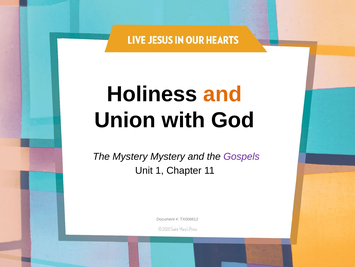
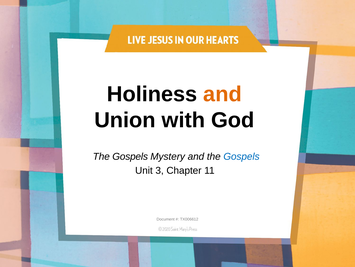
Mystery at (130, 156): Mystery -> Gospels
Gospels at (241, 156) colour: purple -> blue
1: 1 -> 3
